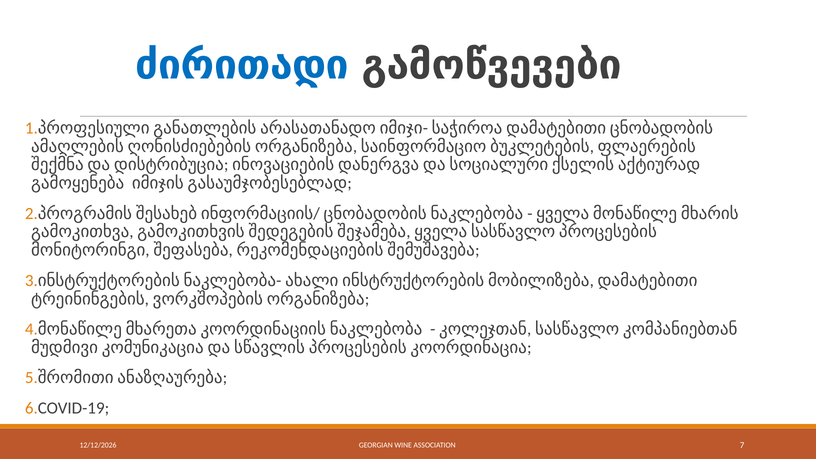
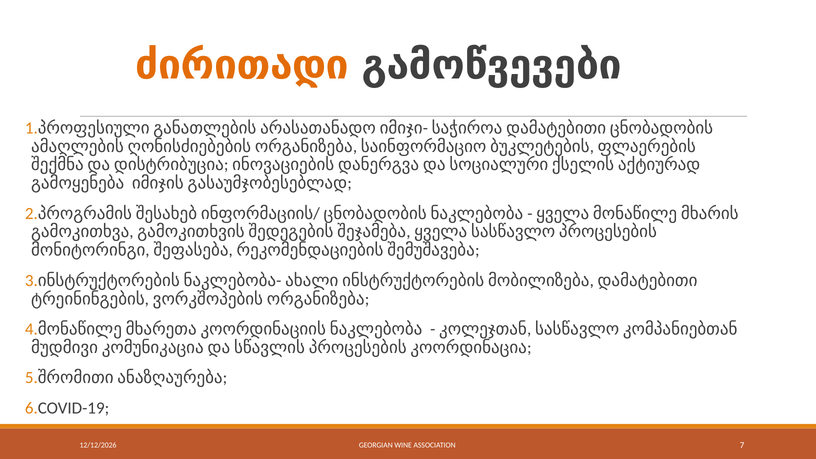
ძირითადი colour: blue -> orange
